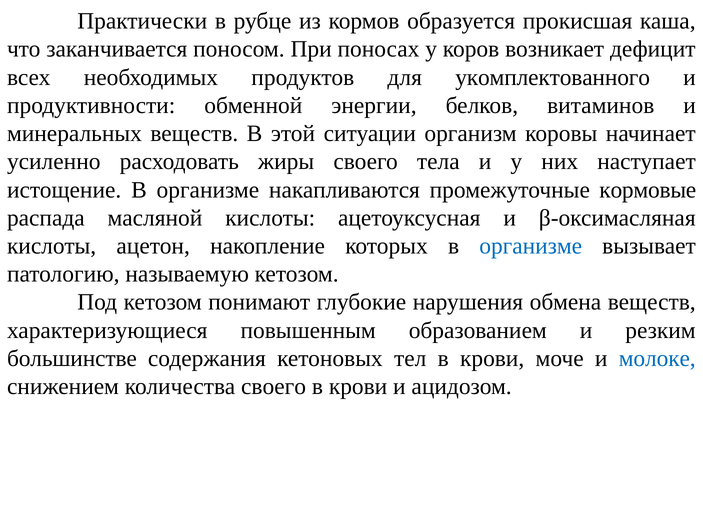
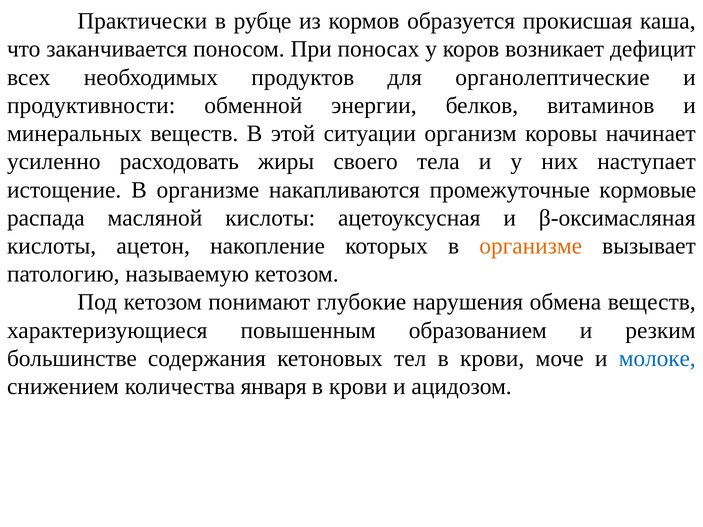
укомплектованного: укомплектованного -> органолептические
организме at (531, 246) colour: blue -> orange
количества своего: своего -> января
